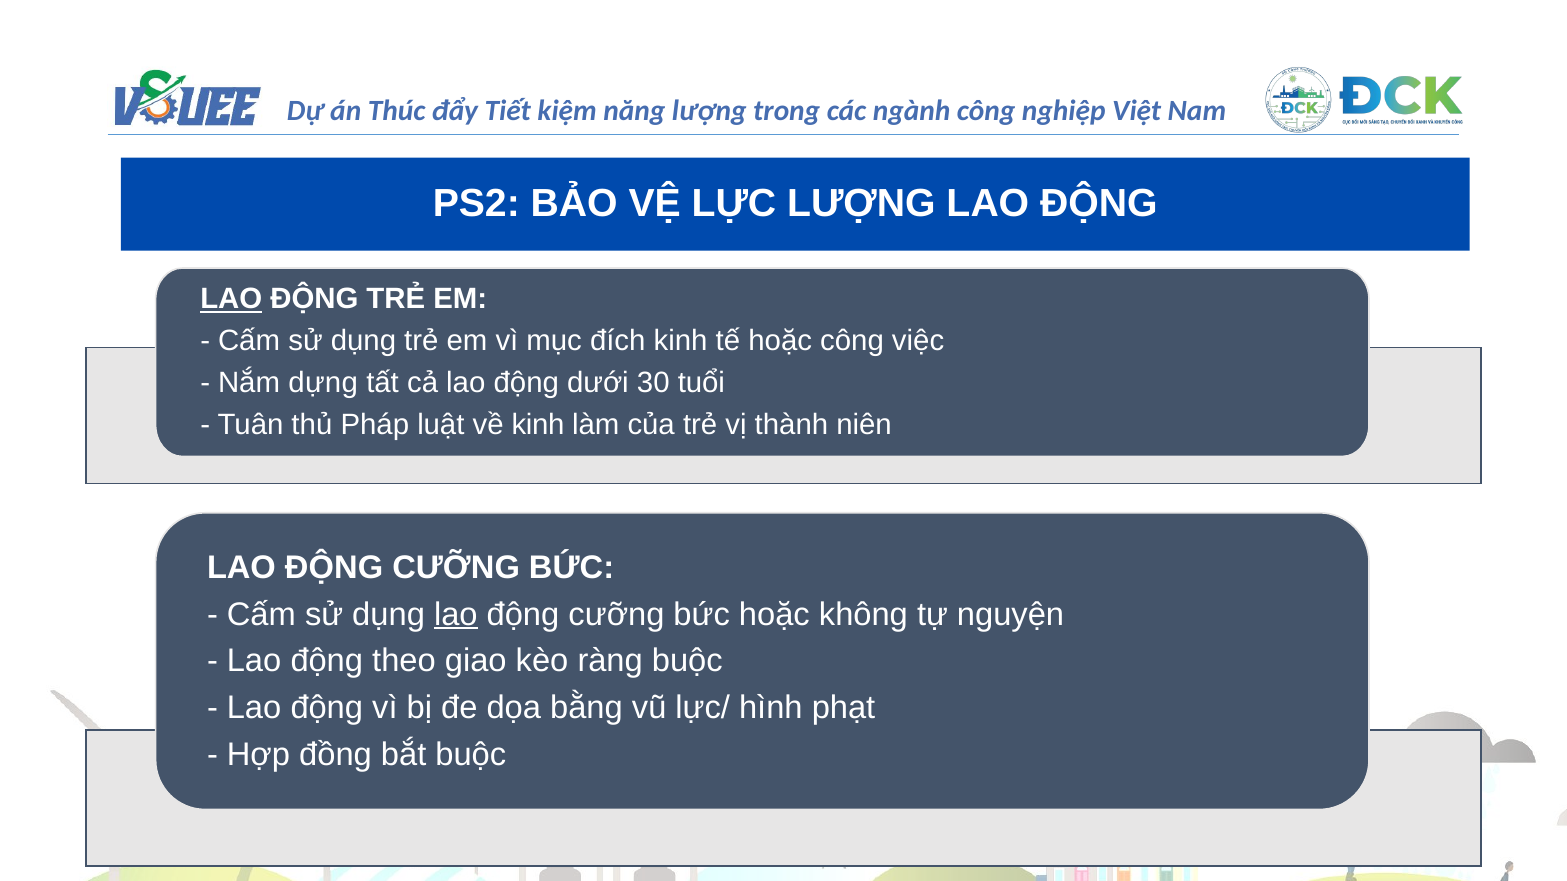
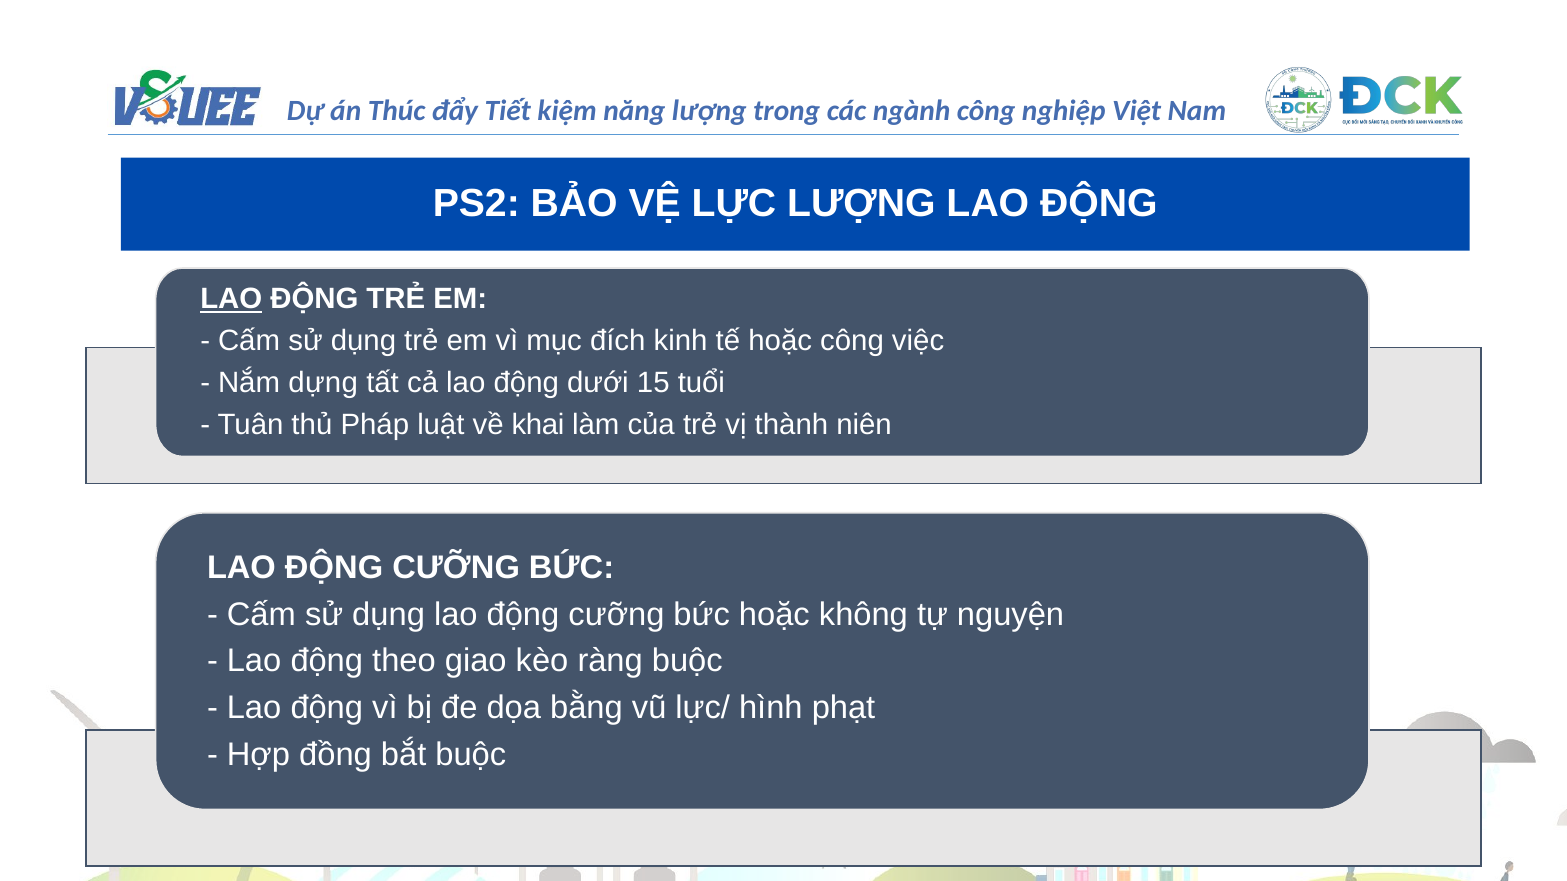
30: 30 -> 15
về kinh: kinh -> khai
lao at (456, 615) underline: present -> none
